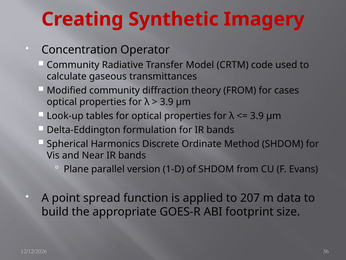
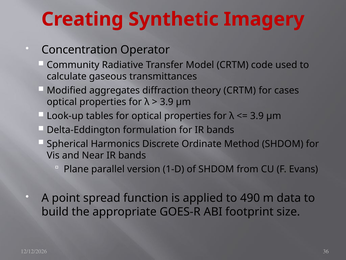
Modified community: community -> aggregates
theory FROM: FROM -> CRTM
207: 207 -> 490
